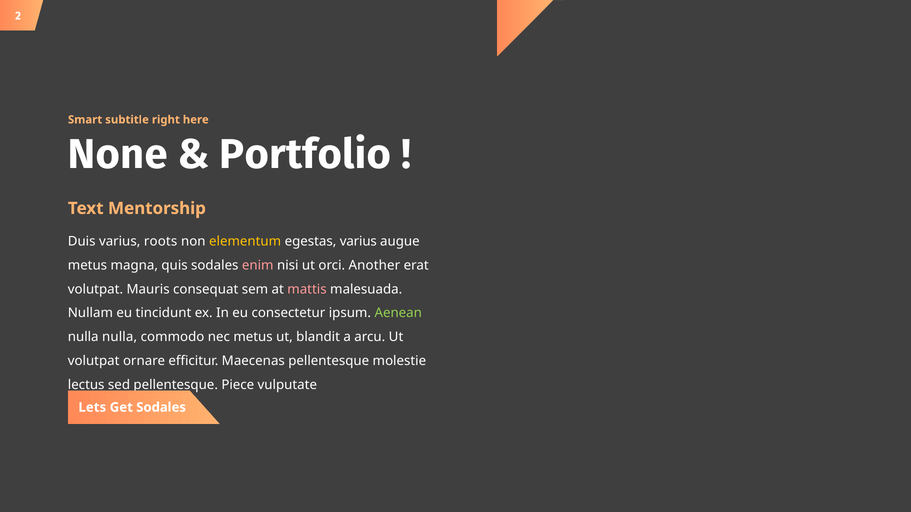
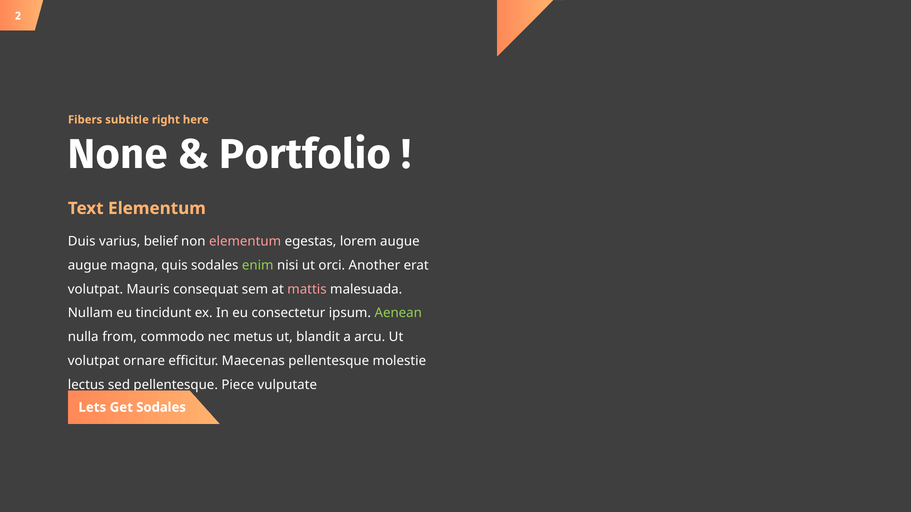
Smart: Smart -> Fibers
Text Mentorship: Mentorship -> Elementum
roots: roots -> belief
elementum at (245, 242) colour: yellow -> pink
egestas varius: varius -> lorem
metus at (87, 265): metus -> augue
enim colour: pink -> light green
nulla nulla: nulla -> from
